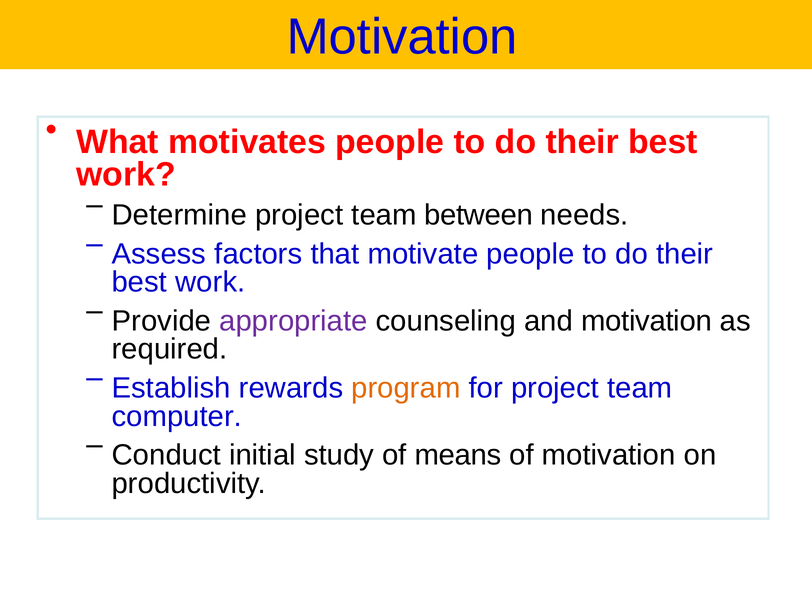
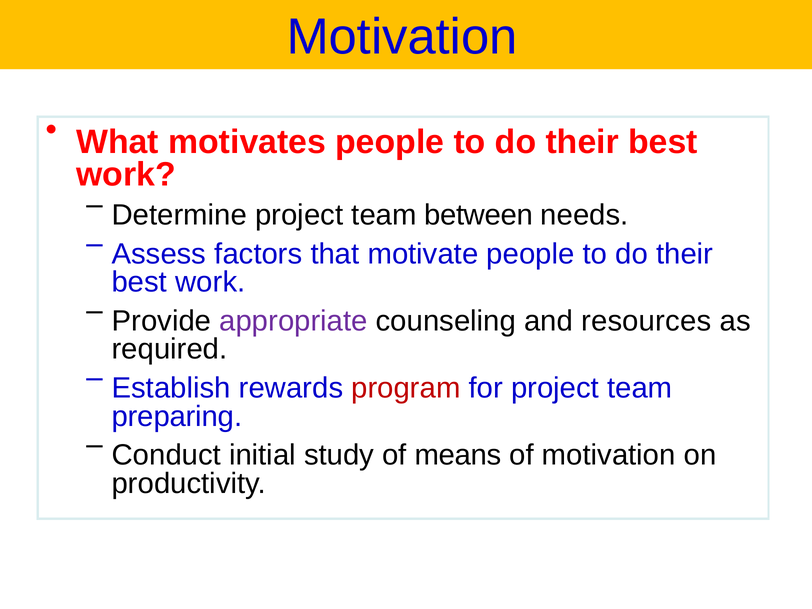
and motivation: motivation -> resources
program colour: orange -> red
computer: computer -> preparing
